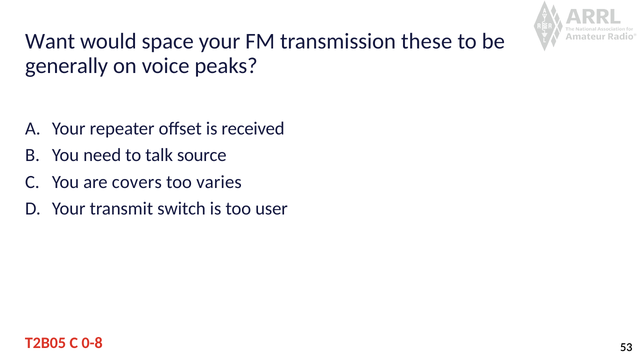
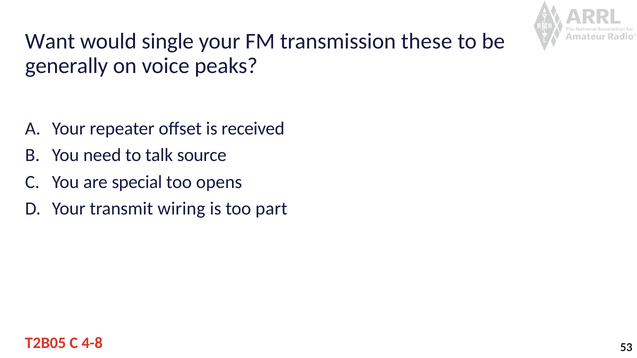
space: space -> single
covers: covers -> special
varies: varies -> opens
switch: switch -> wiring
user: user -> part
0-8: 0-8 -> 4-8
